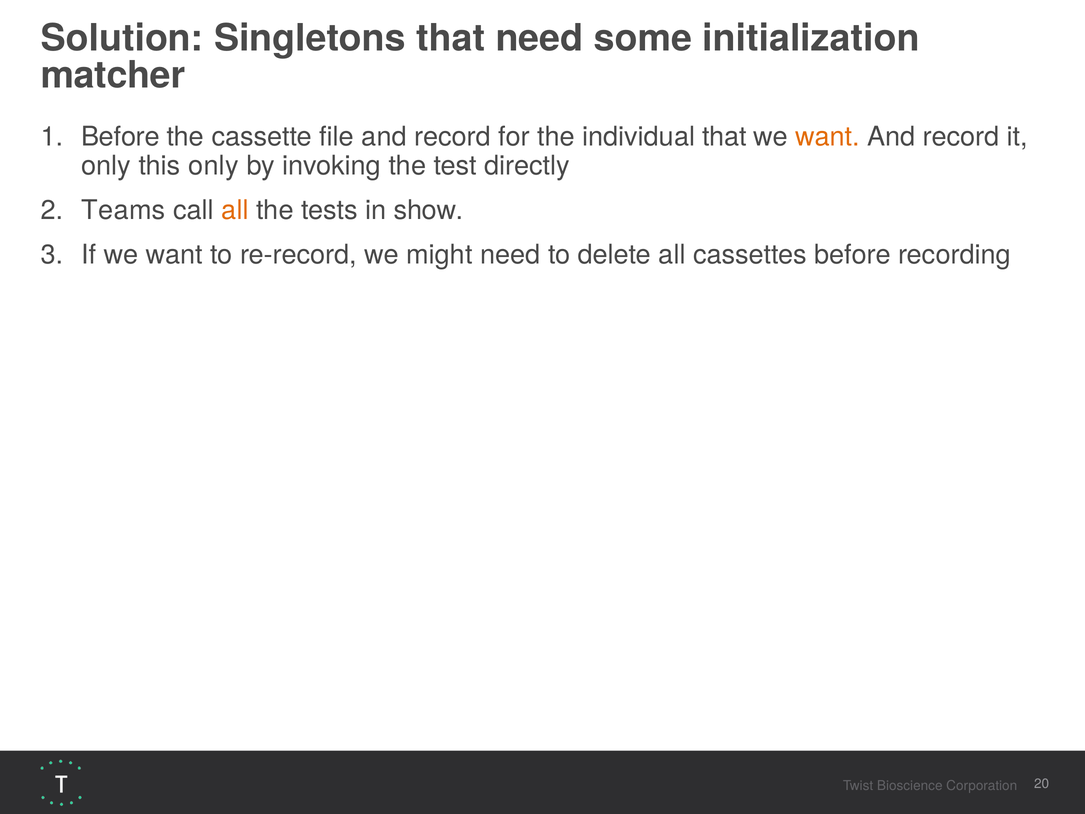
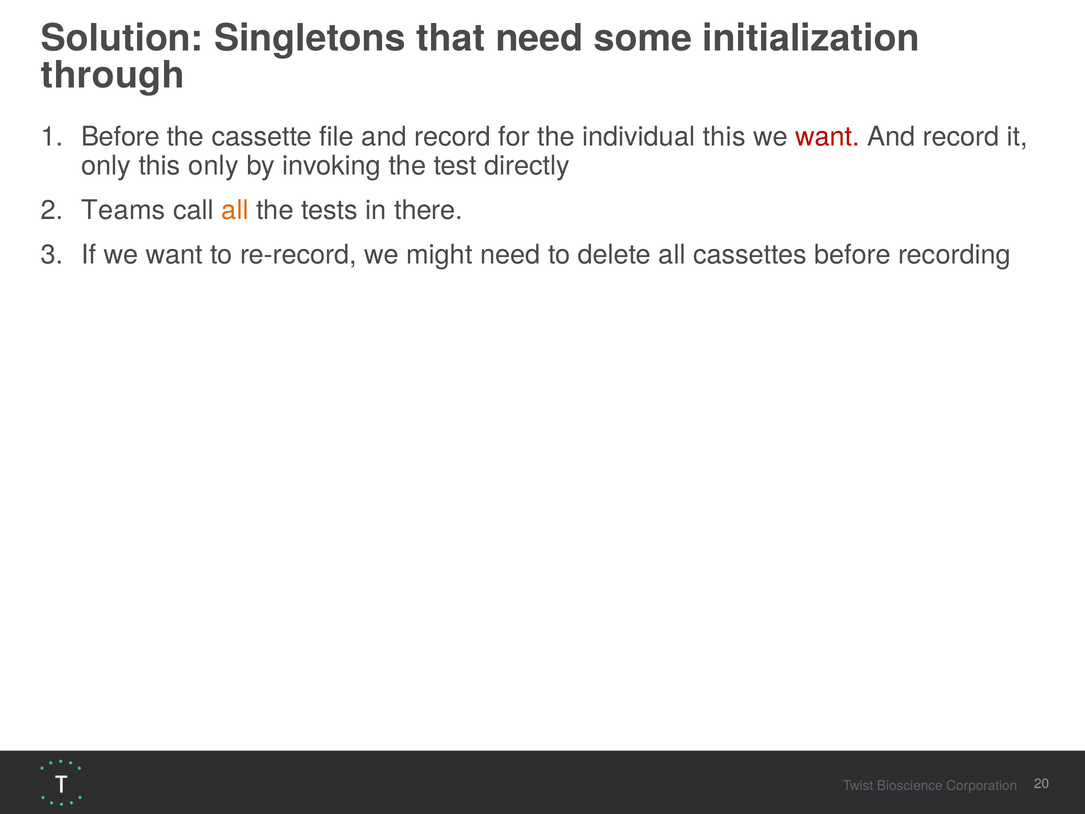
matcher: matcher -> through
individual that: that -> this
want at (828, 137) colour: orange -> red
show: show -> there
